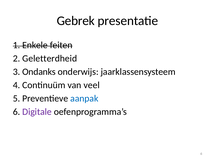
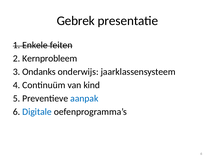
Geletterdheid: Geletterdheid -> Kernprobleem
veel: veel -> kind
Digitale colour: purple -> blue
